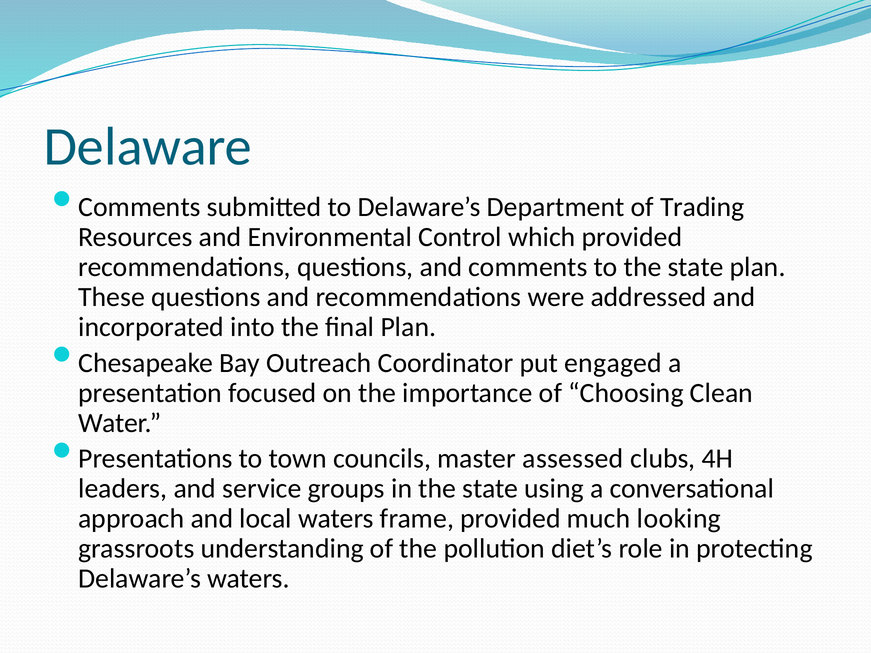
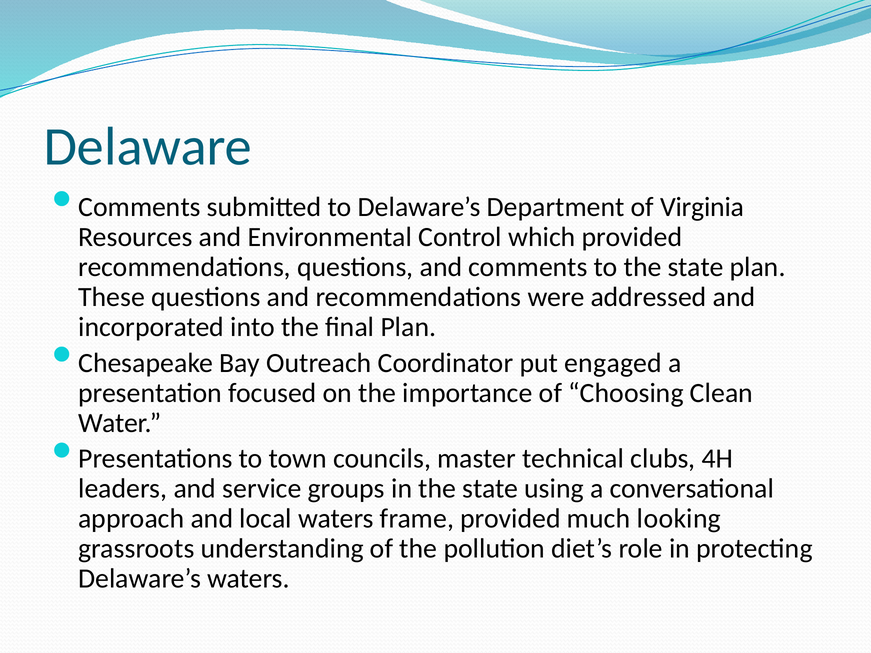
Trading: Trading -> Virginia
assessed: assessed -> technical
